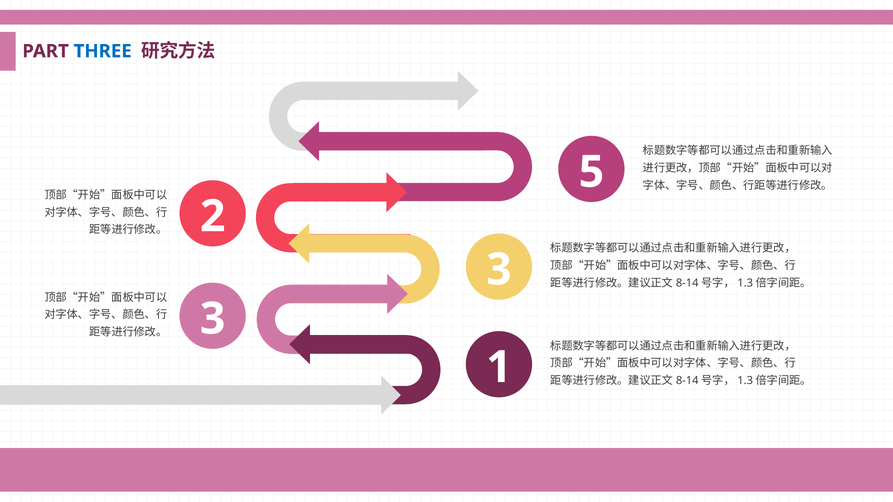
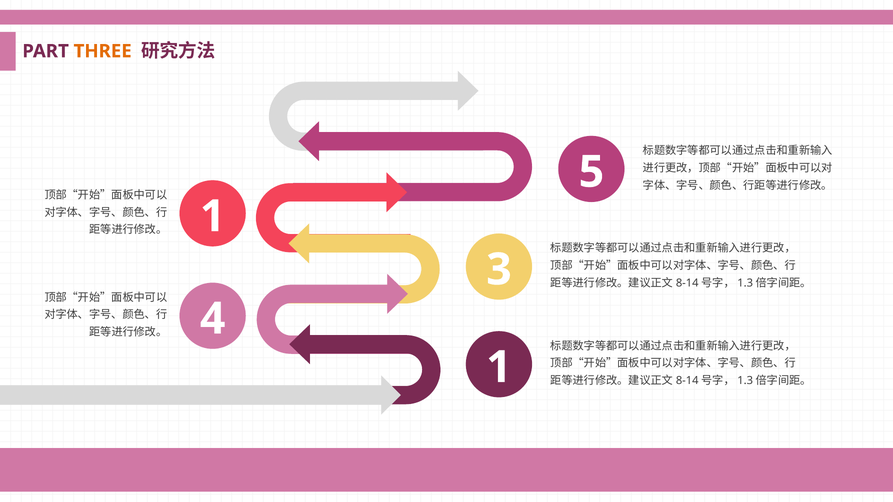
THREE colour: blue -> orange
2 at (213, 217): 2 -> 1
3 at (213, 319): 3 -> 4
